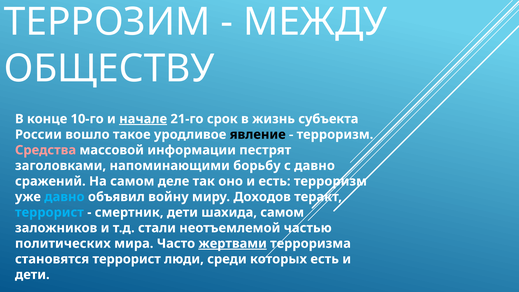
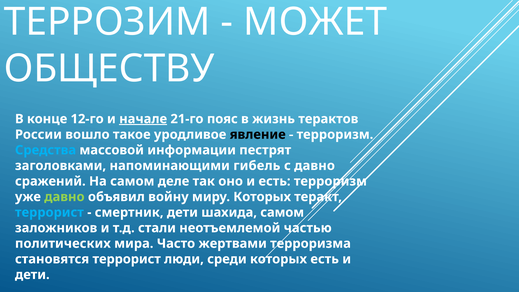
МЕЖДУ: МЕЖДУ -> МОЖЕТ
10-го: 10-го -> 12-го
срок: срок -> пояс
субъекта: субъекта -> терактов
Средства colour: pink -> light blue
борьбу: борьбу -> гибель
давно at (64, 197) colour: light blue -> light green
миру Доходов: Доходов -> Которых
жертвами underline: present -> none
